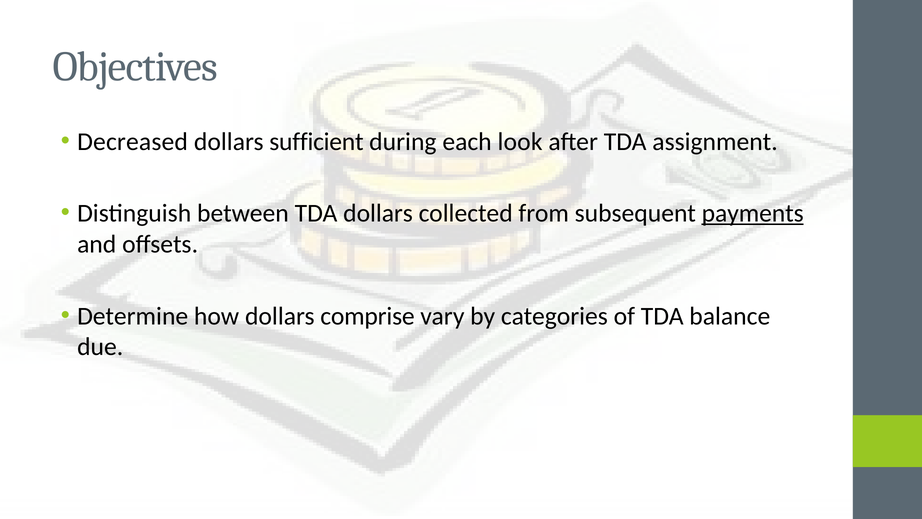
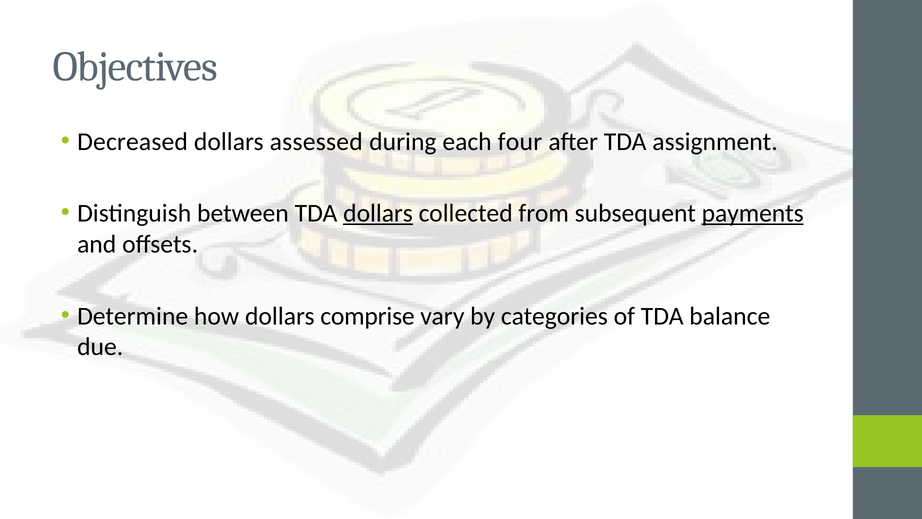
sufficient: sufficient -> assessed
look: look -> four
dollars at (378, 213) underline: none -> present
